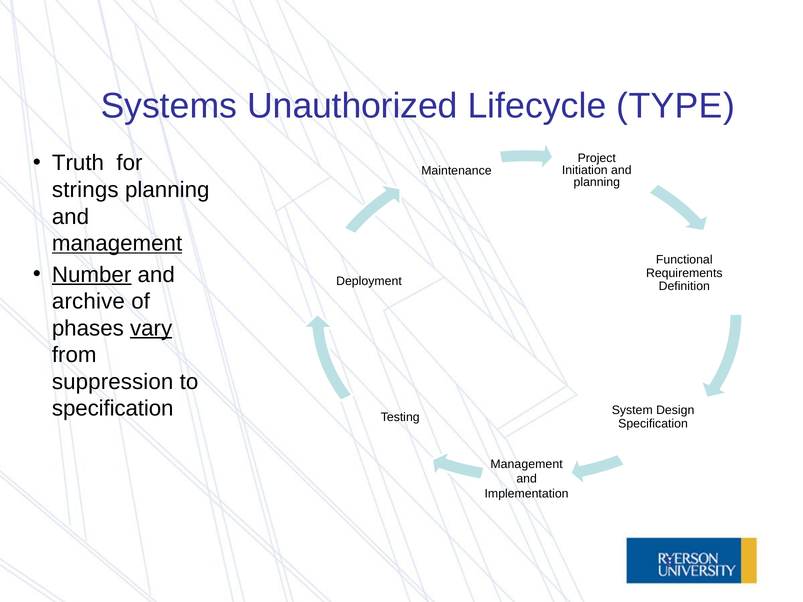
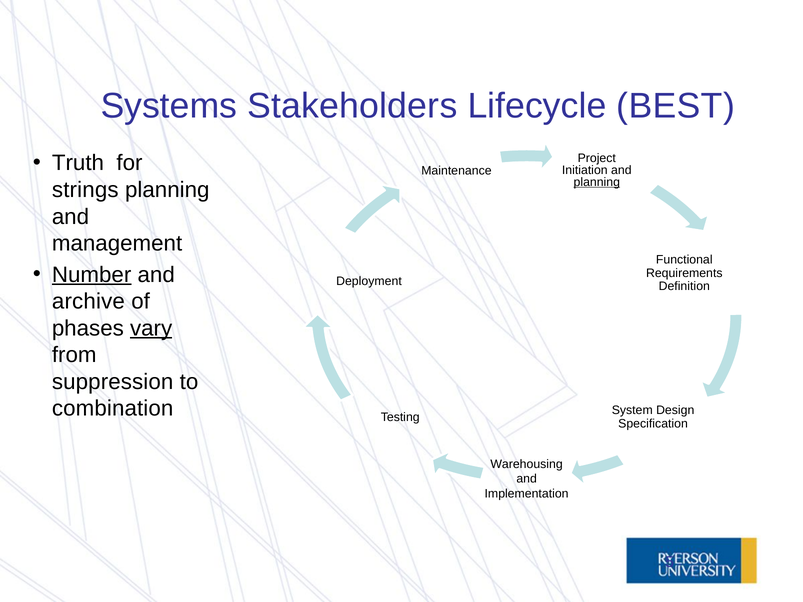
Unauthorized: Unauthorized -> Stakeholders
TYPE: TYPE -> BEST
planning at (597, 182) underline: none -> present
management at (117, 244) underline: present -> none
specification at (113, 409): specification -> combination
Management at (527, 464): Management -> Warehousing
